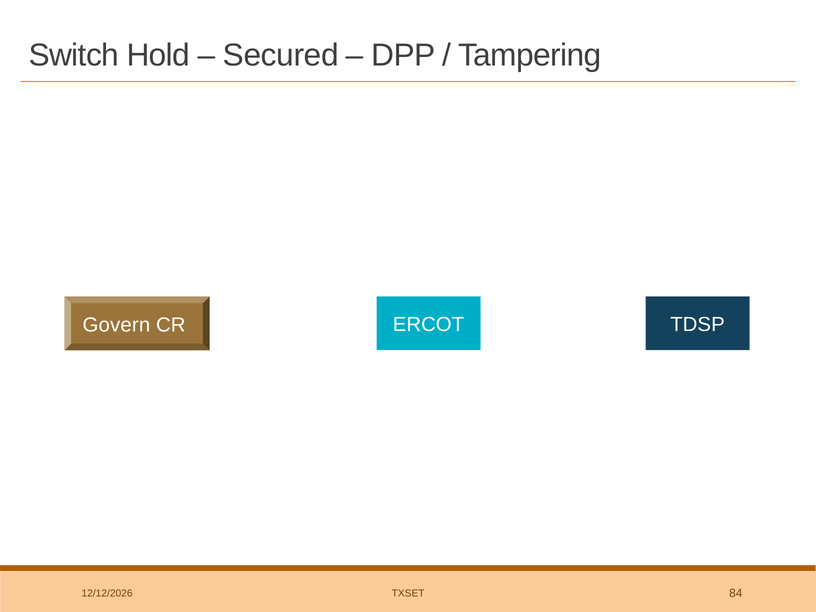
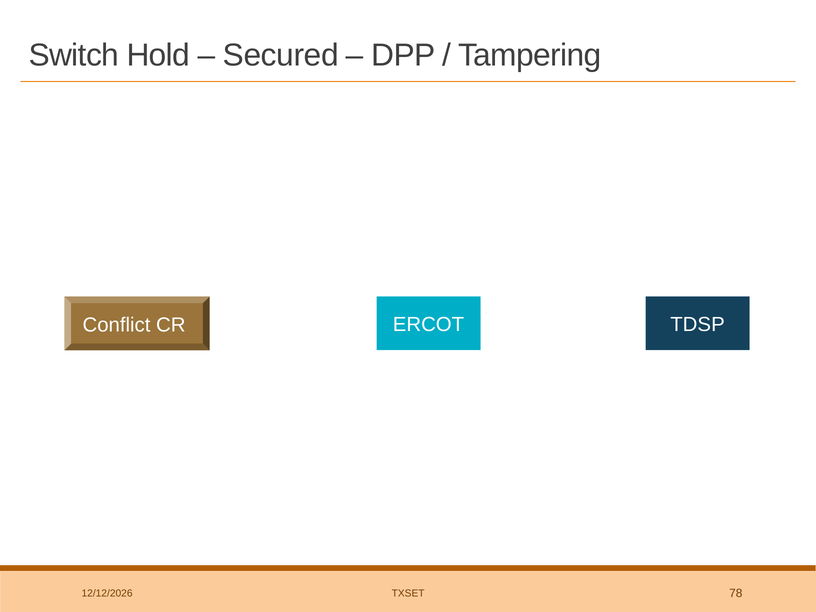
Govern: Govern -> Conflict
84: 84 -> 78
